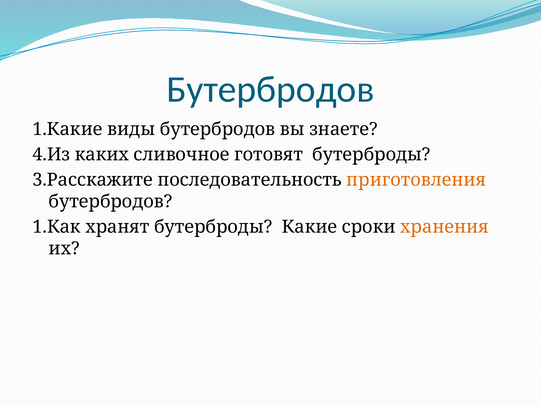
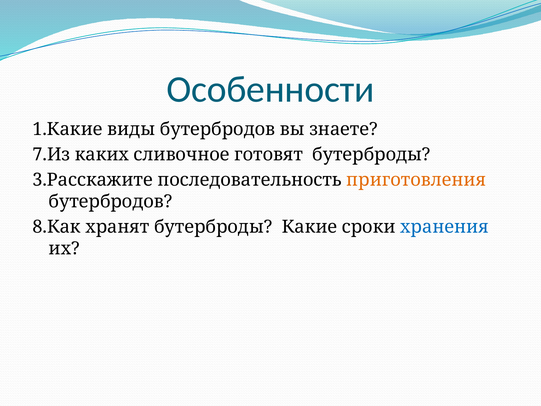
Бутербродов at (270, 89): Бутербродов -> Особенности
4.Из: 4.Из -> 7.Из
1.Как: 1.Как -> 8.Как
хранения colour: orange -> blue
